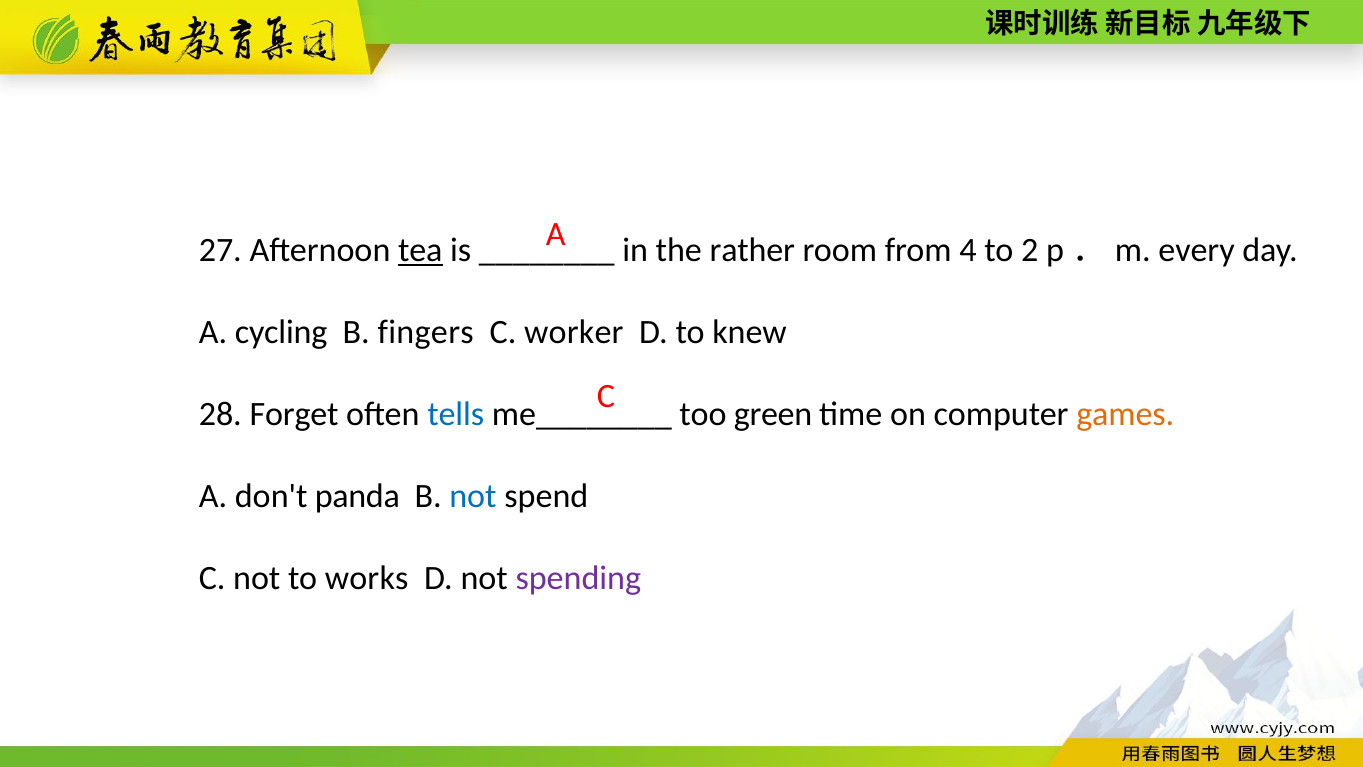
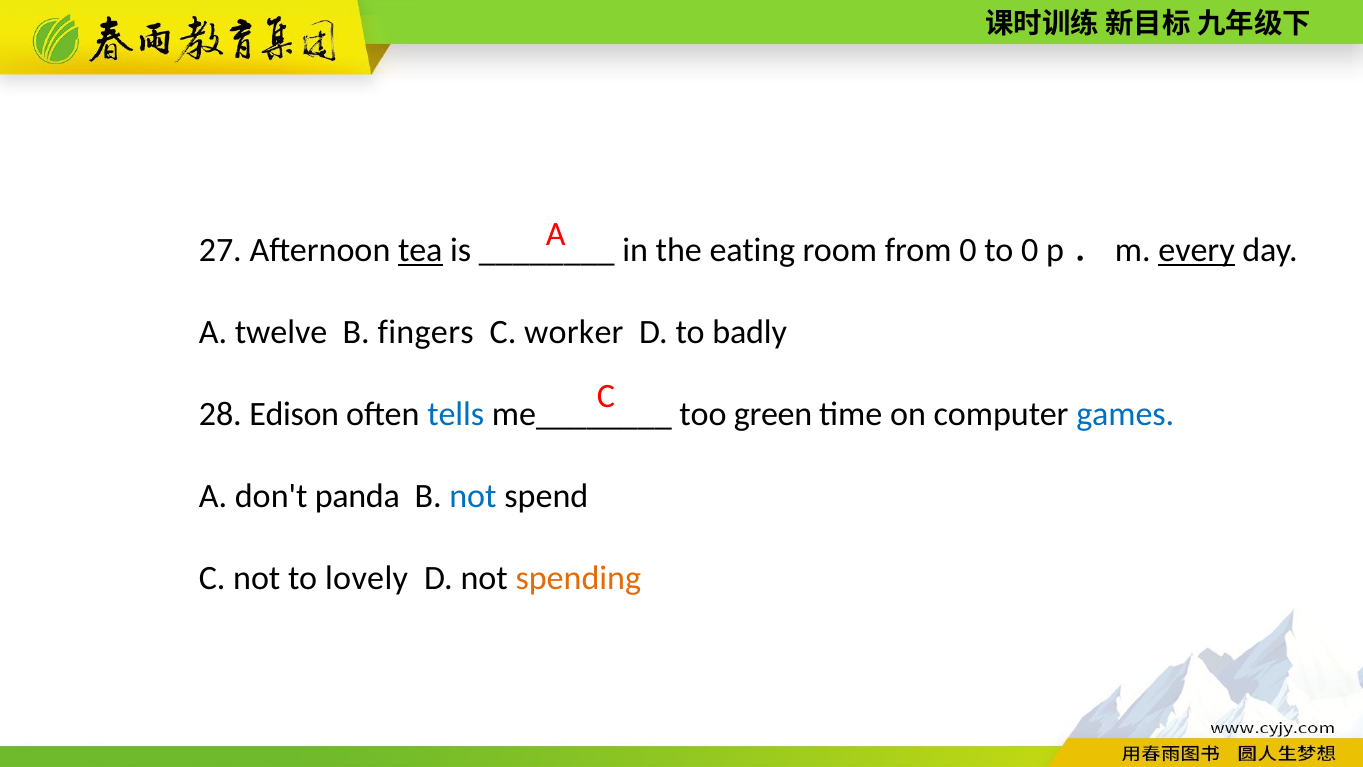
rather: rather -> eating
from 4: 4 -> 0
to 2: 2 -> 0
every underline: none -> present
cycling: cycling -> twelve
knew: knew -> badly
Forget: Forget -> Edison
games colour: orange -> blue
works: works -> lovely
spending colour: purple -> orange
